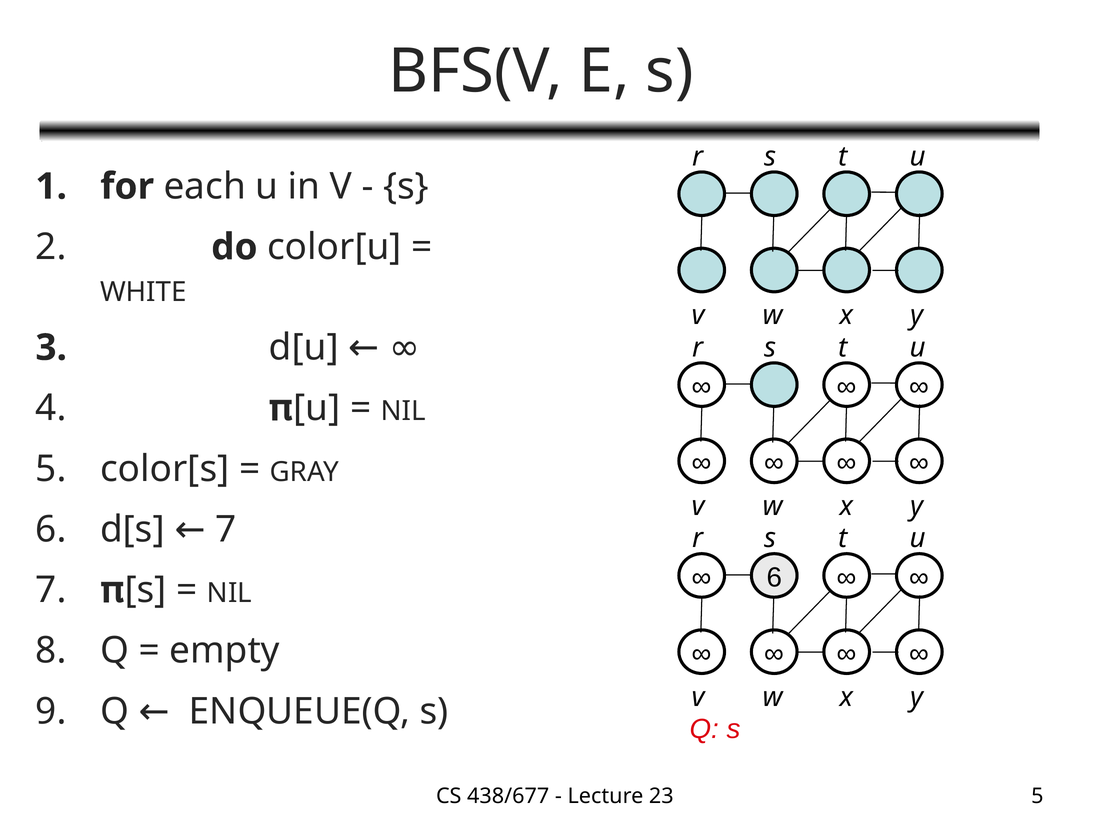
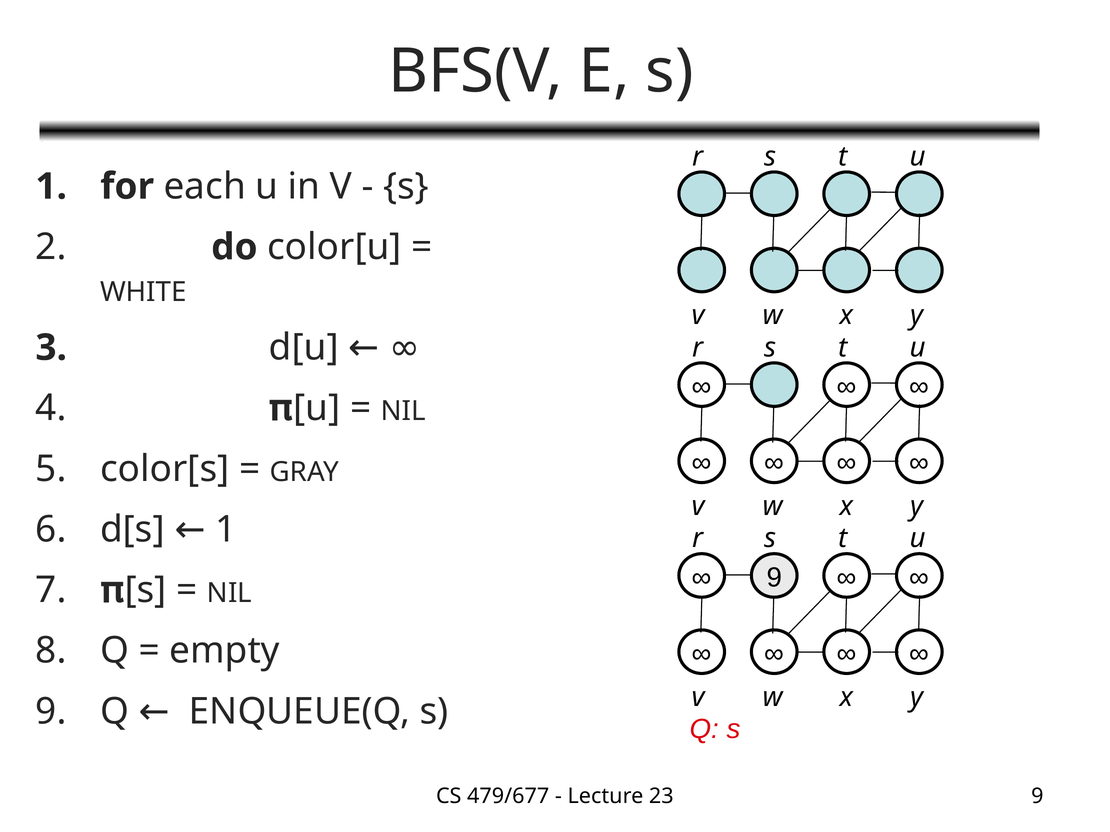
d[s 7: 7 -> 1
6 at (774, 578): 6 -> 9
438/677: 438/677 -> 479/677
23 5: 5 -> 9
